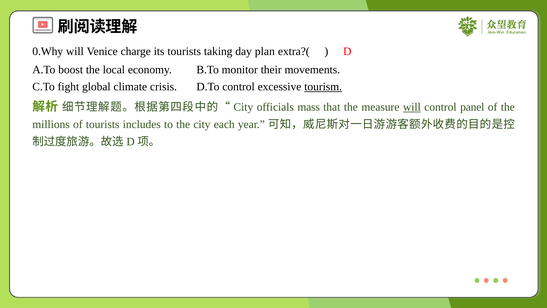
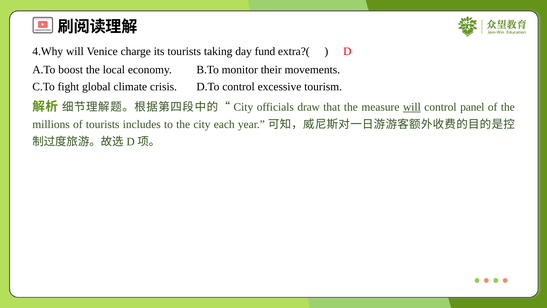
0.Why: 0.Why -> 4.Why
plan: plan -> fund
tourism underline: present -> none
mass: mass -> draw
